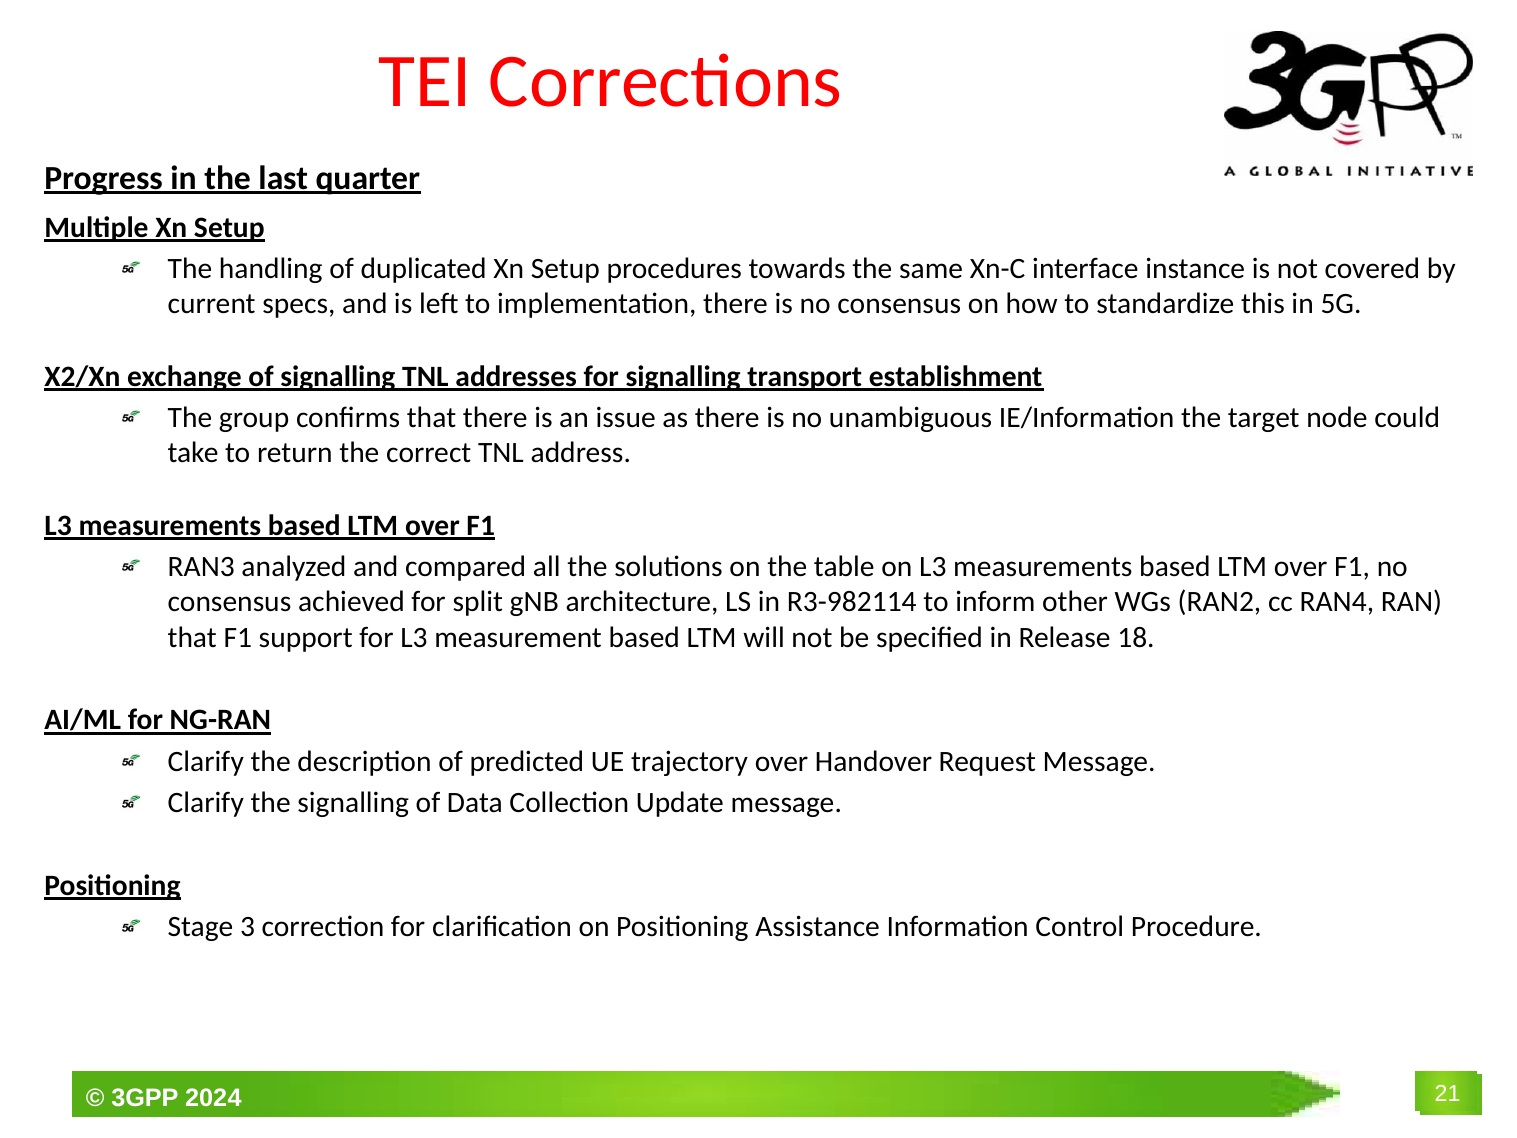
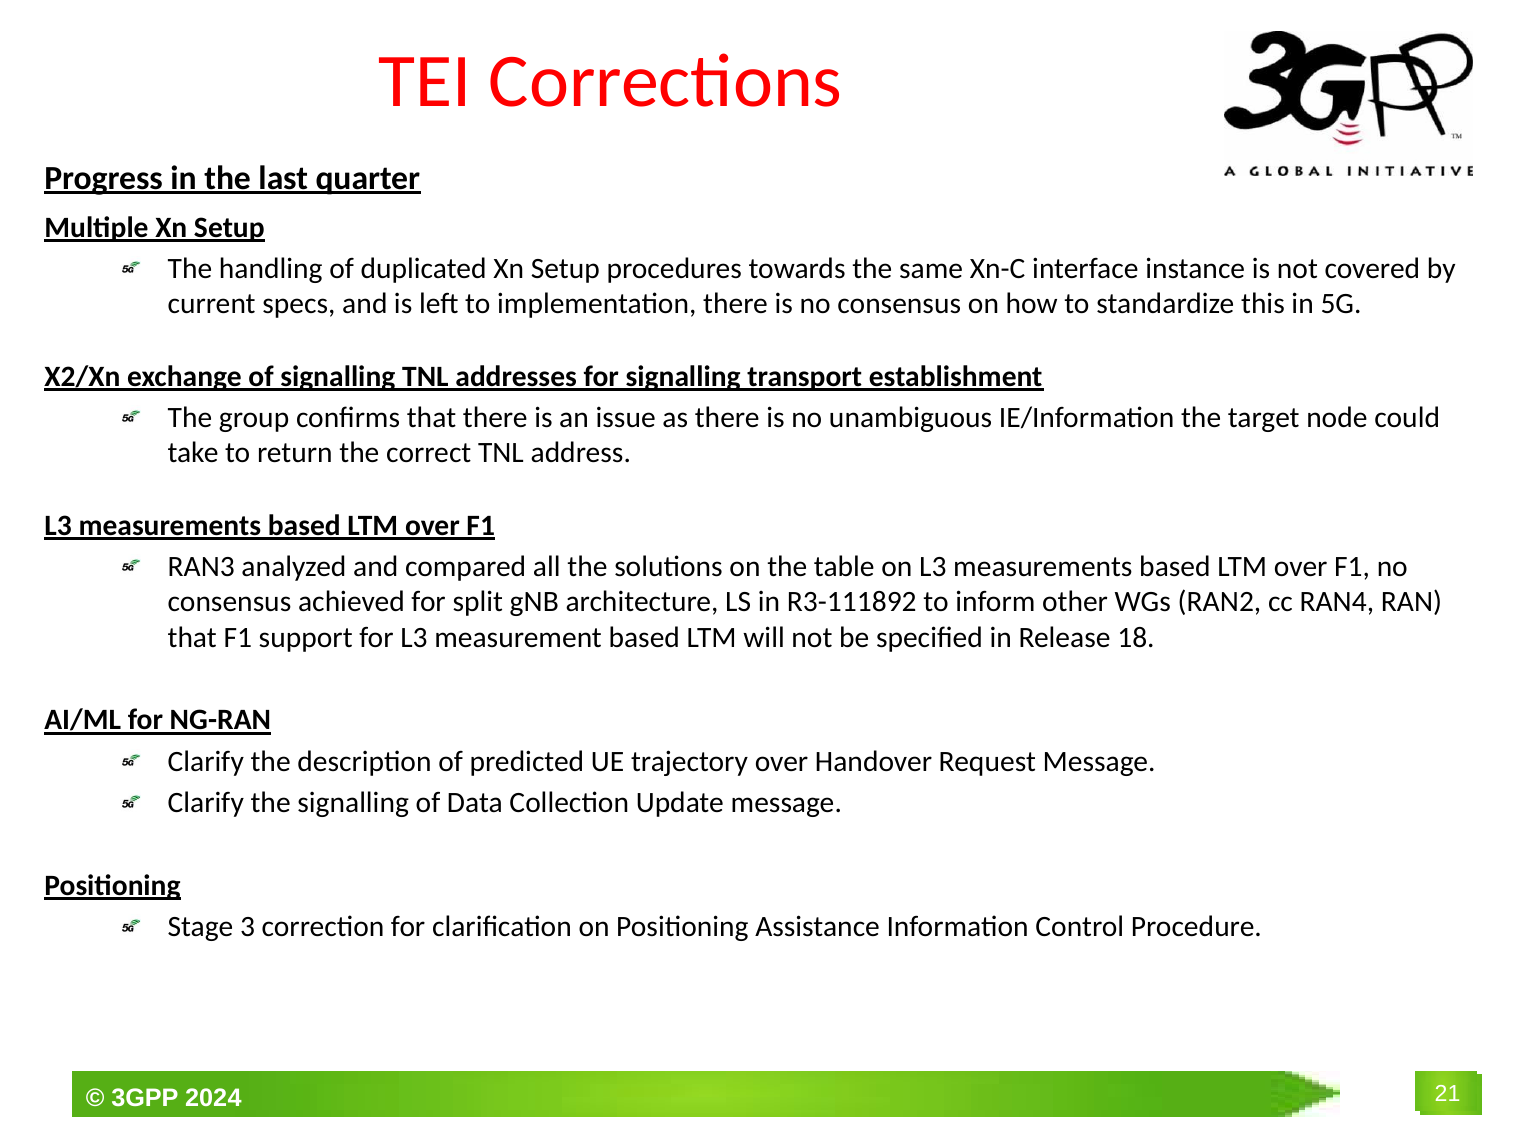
R3-982114: R3-982114 -> R3-111892
